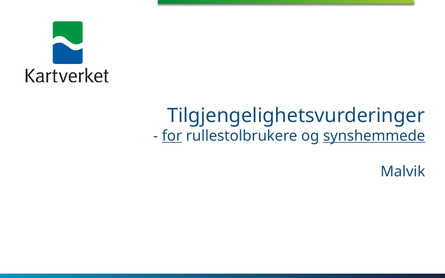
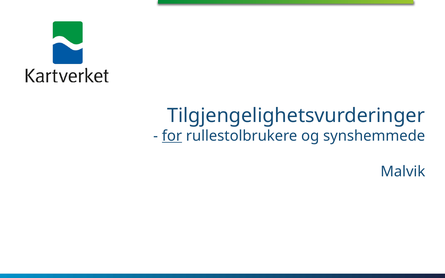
synshemmede underline: present -> none
